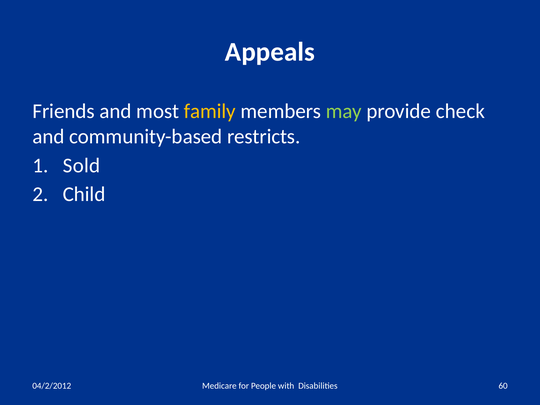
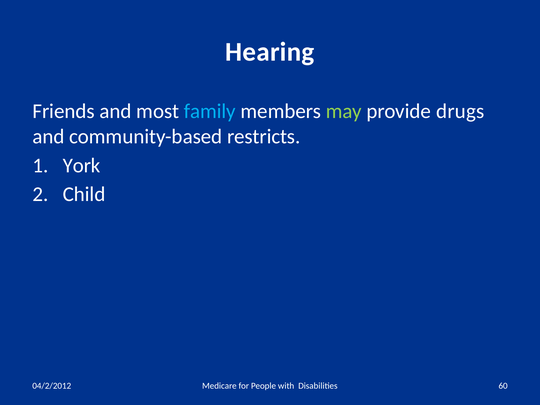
Appeals: Appeals -> Hearing
family colour: yellow -> light blue
check: check -> drugs
Sold: Sold -> York
